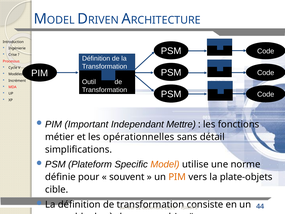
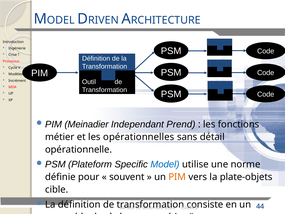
Important: Important -> Meinadier
Mettre: Mettre -> Prend
simplifications: simplifications -> opérationnelle
Model colour: orange -> blue
